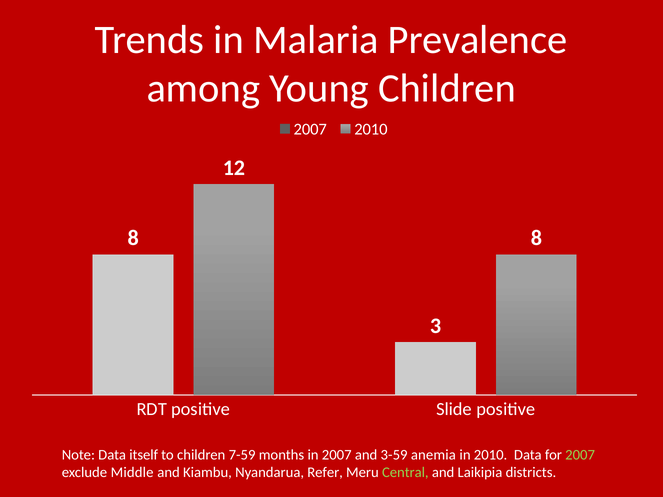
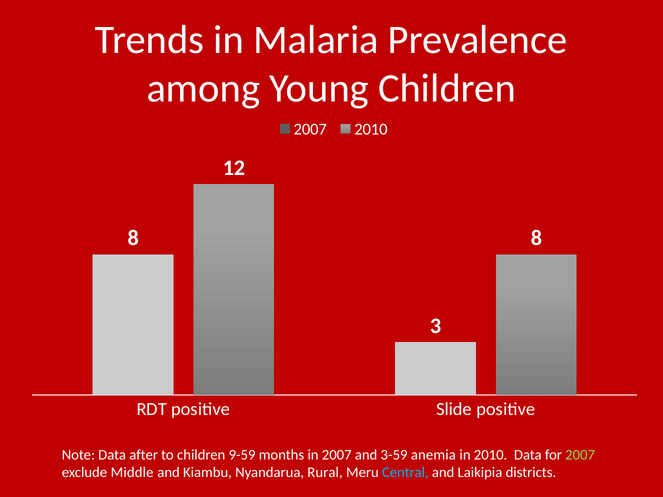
itself: itself -> after
7-59: 7-59 -> 9-59
Refer: Refer -> Rural
Central colour: light green -> light blue
